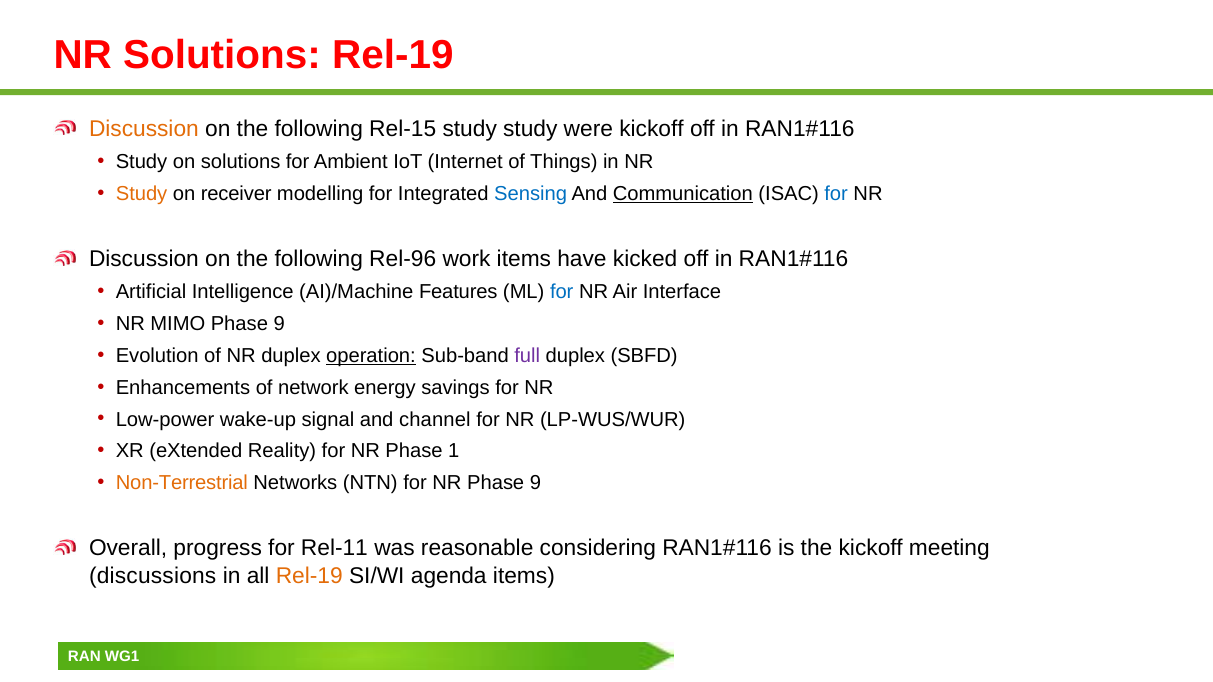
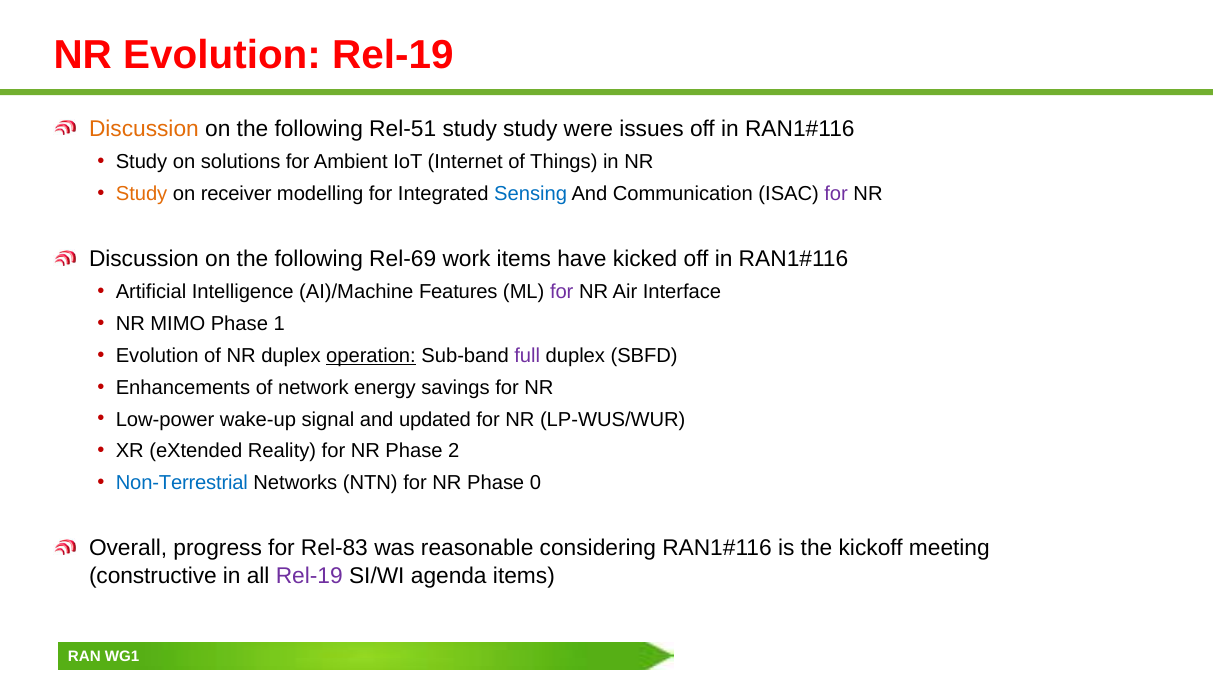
NR Solutions: Solutions -> Evolution
Rel-15: Rel-15 -> Rel-51
were kickoff: kickoff -> issues
Communication underline: present -> none
for at (836, 194) colour: blue -> purple
Rel-96: Rel-96 -> Rel-69
for at (562, 292) colour: blue -> purple
MIMO Phase 9: 9 -> 1
channel: channel -> updated
1: 1 -> 2
Non-Terrestrial colour: orange -> blue
NR Phase 9: 9 -> 0
Rel-11: Rel-11 -> Rel-83
discussions: discussions -> constructive
Rel-19 at (309, 576) colour: orange -> purple
